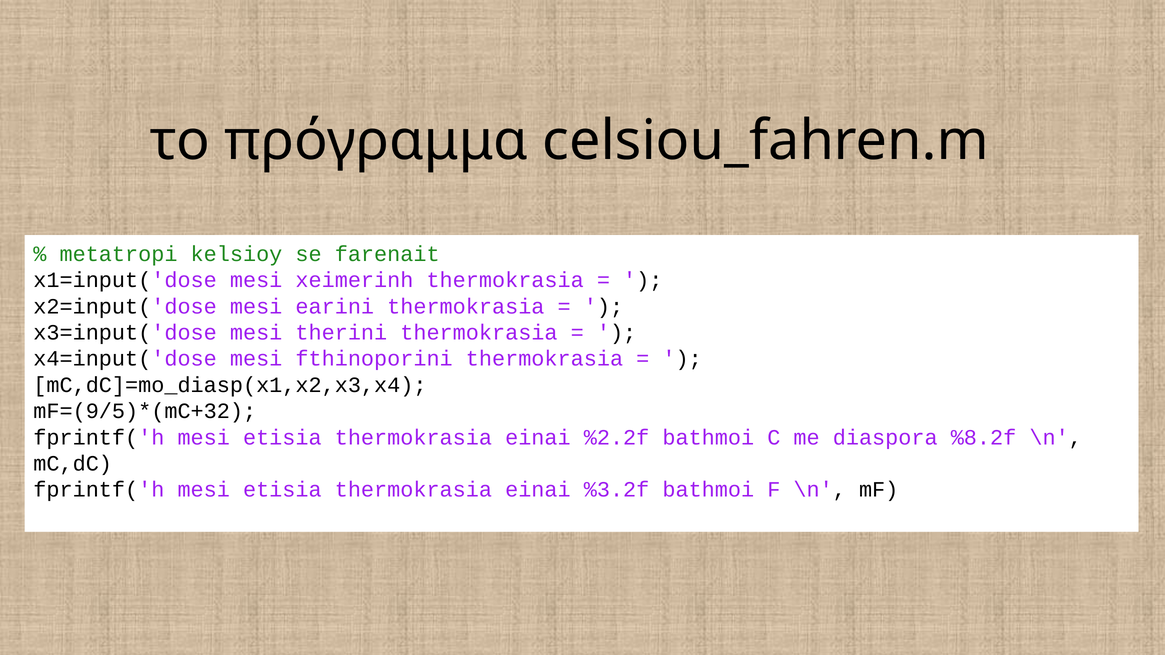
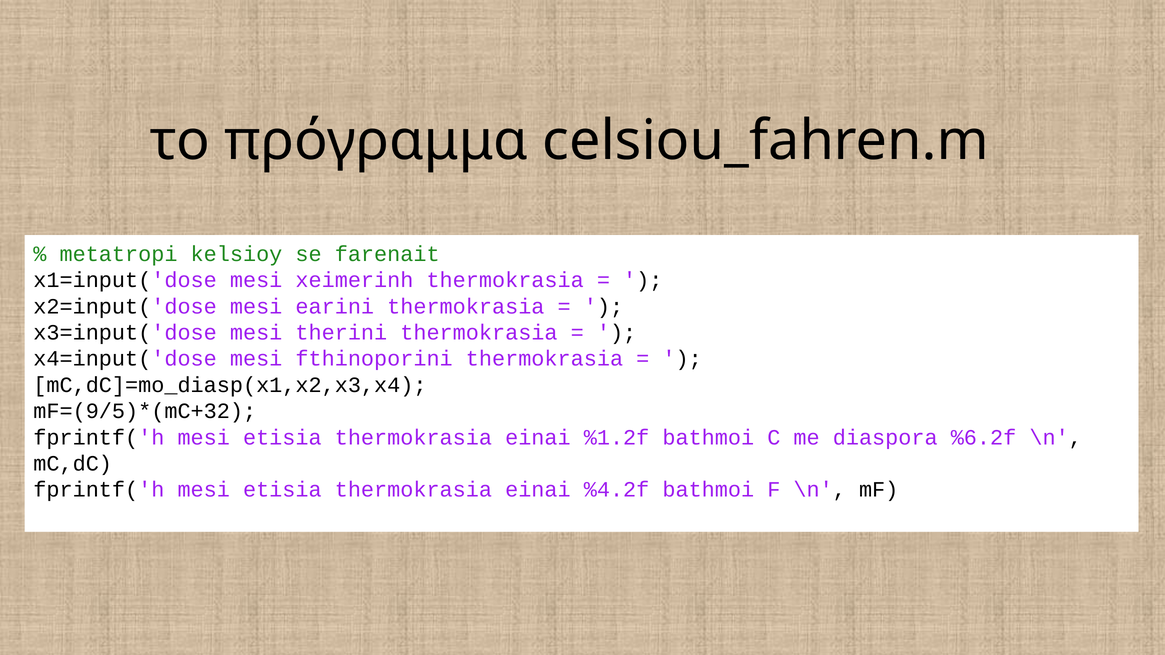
%2.2f: %2.2f -> %1.2f
%8.2f: %8.2f -> %6.2f
%3.2f: %3.2f -> %4.2f
